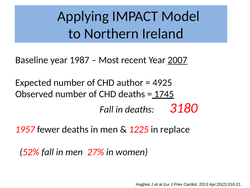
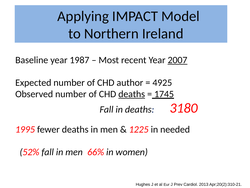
deaths at (132, 94) underline: none -> present
1957: 1957 -> 1995
replace: replace -> needed
27%: 27% -> 66%
